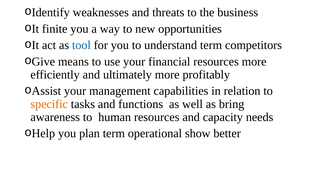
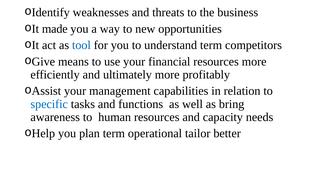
finite: finite -> made
specific colour: orange -> blue
show: show -> tailor
